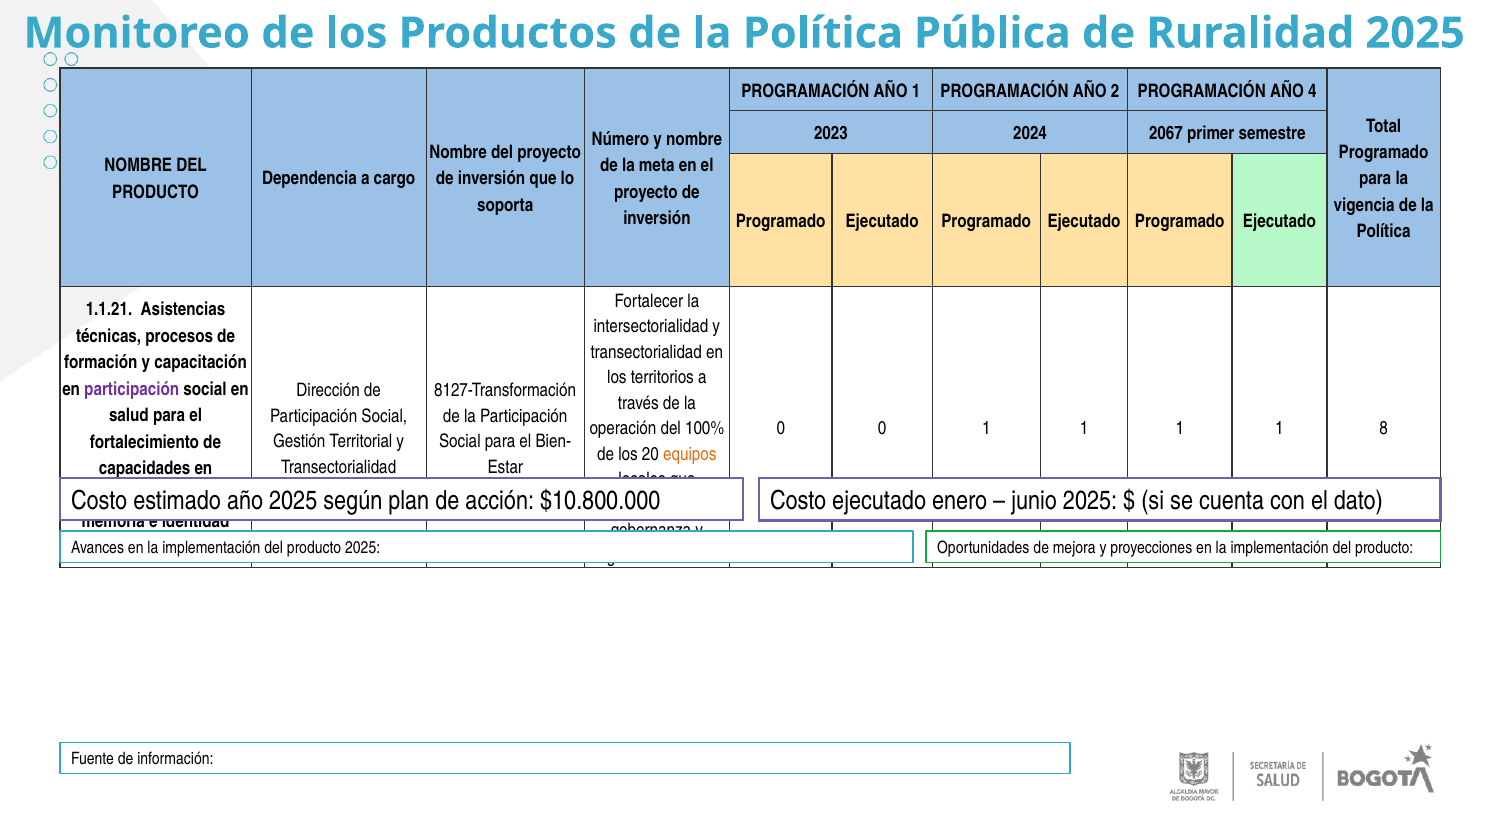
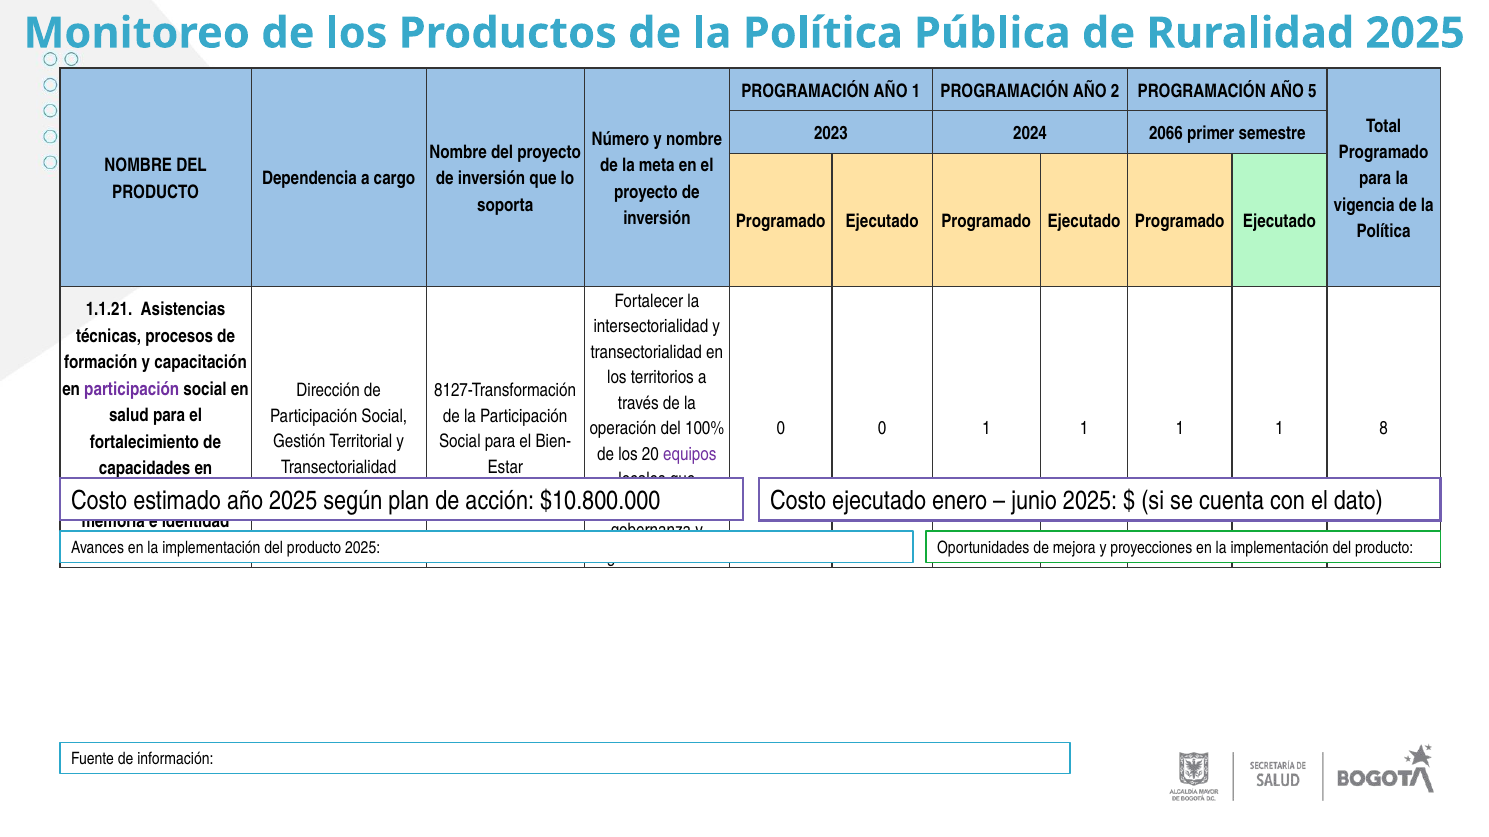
4: 4 -> 5
2067: 2067 -> 2066
equipos colour: orange -> purple
